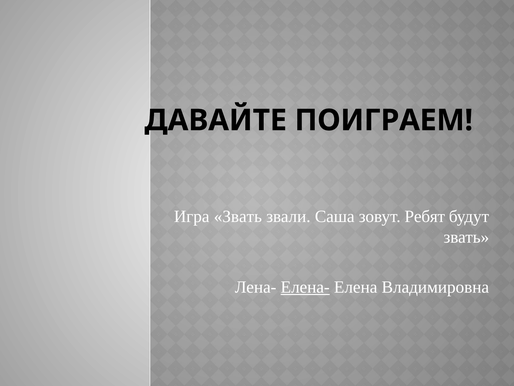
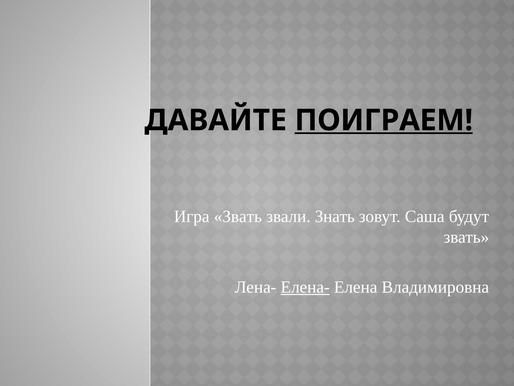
ПОИГРАЕМ underline: none -> present
Саша: Саша -> Знать
Ребят: Ребят -> Саша
